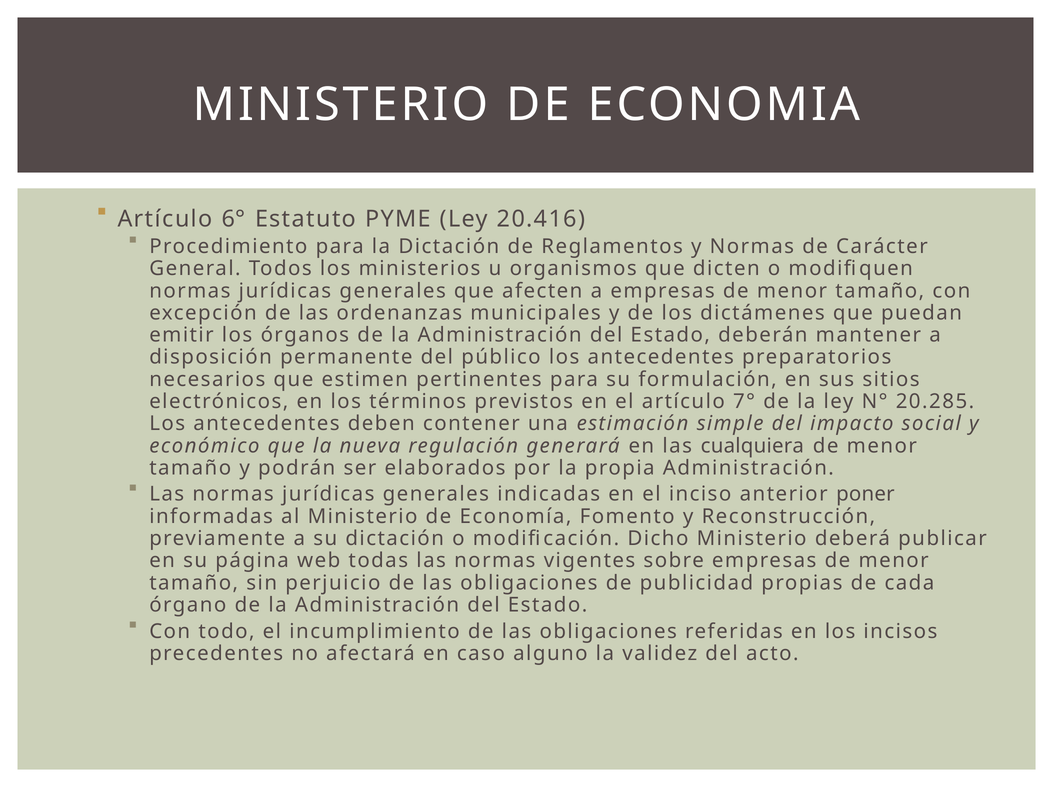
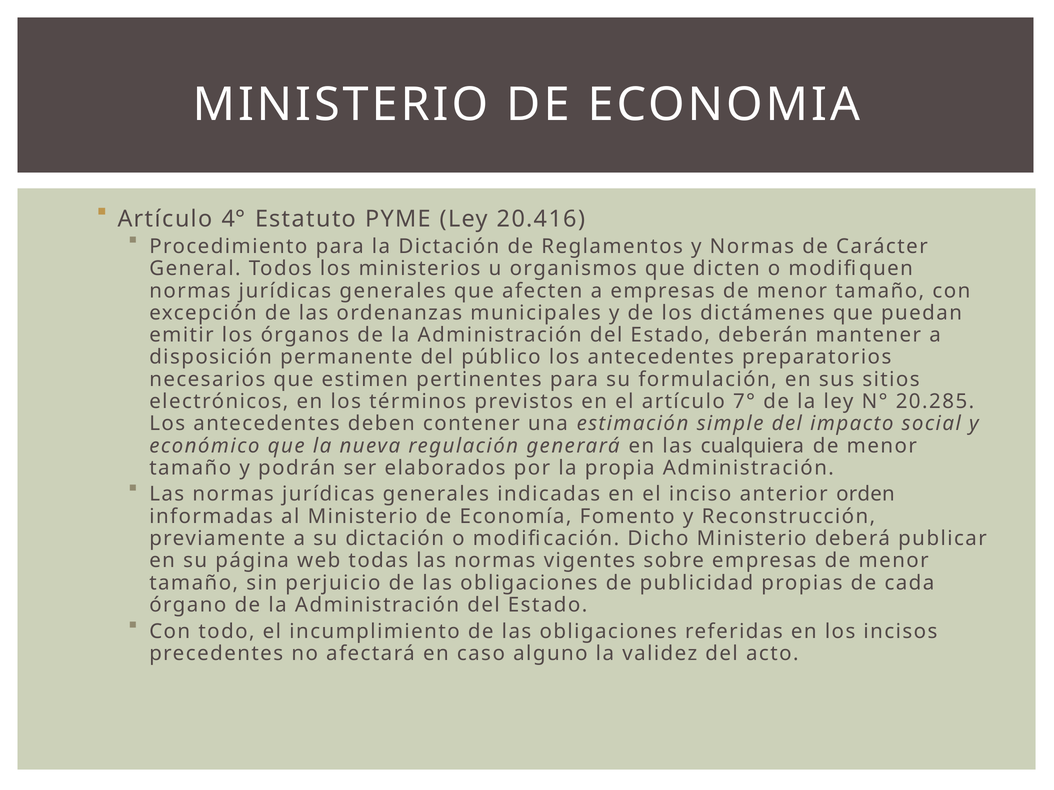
6°: 6° -> 4°
poner: poner -> orden
